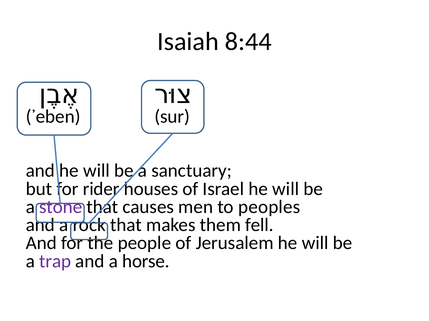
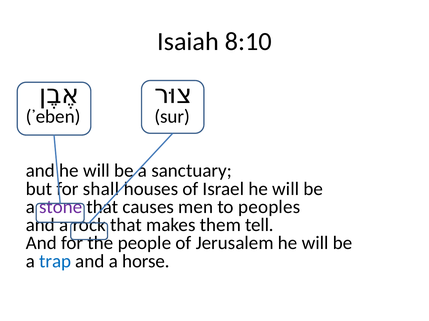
8:44: 8:44 -> 8:10
rider: rider -> shall
fell: fell -> tell
trap colour: purple -> blue
